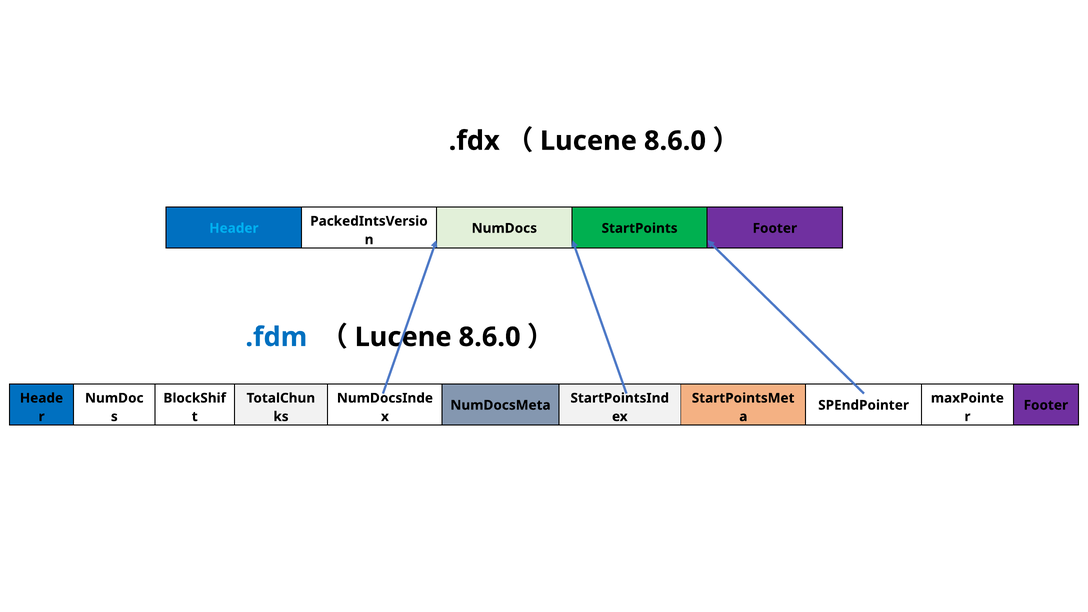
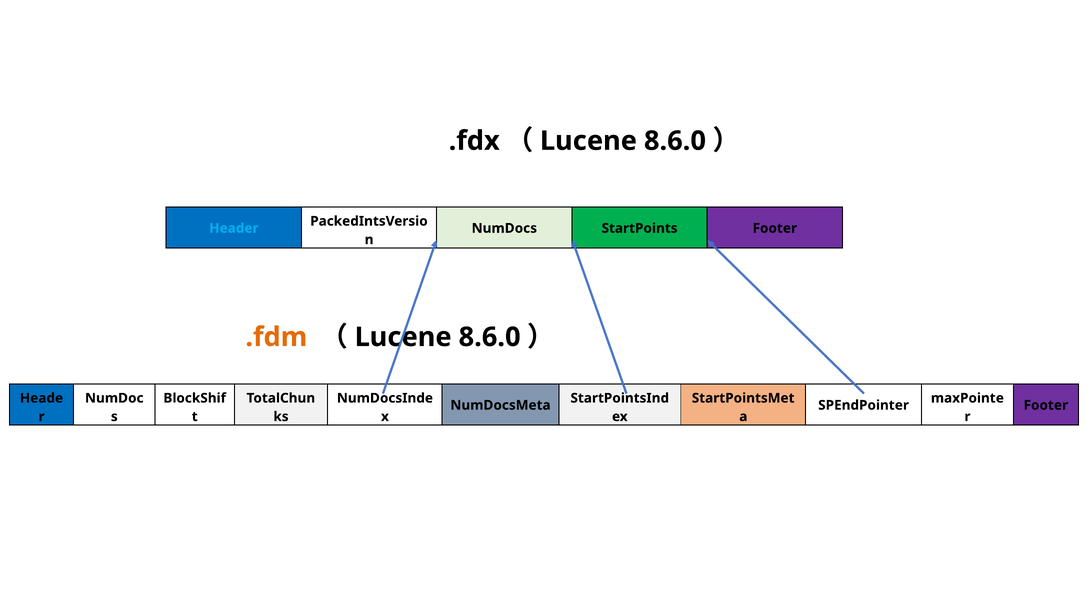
.fdm colour: blue -> orange
